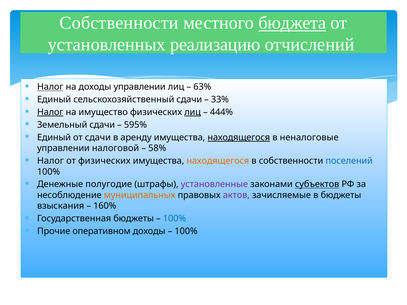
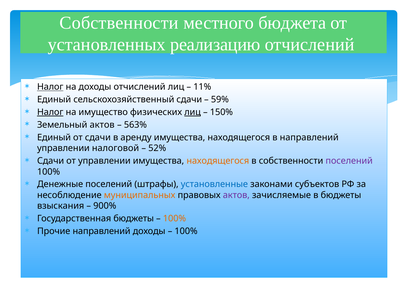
бюджета underline: present -> none
доходы управлении: управлении -> отчислений
63%: 63% -> 11%
33%: 33% -> 59%
444%: 444% -> 150%
Земельный сдачи: сдачи -> актов
595%: 595% -> 563%
находящегося at (239, 138) underline: present -> none
в неналоговые: неналоговые -> направлений
58%: 58% -> 52%
Налог at (51, 161): Налог -> Сдачи
от физических: физических -> управлении
поселений at (349, 161) colour: blue -> purple
Денежные полугодие: полугодие -> поселений
установленные colour: purple -> blue
субъектов underline: present -> none
160%: 160% -> 900%
100% at (174, 219) colour: blue -> orange
Прочие оперативном: оперативном -> направлений
